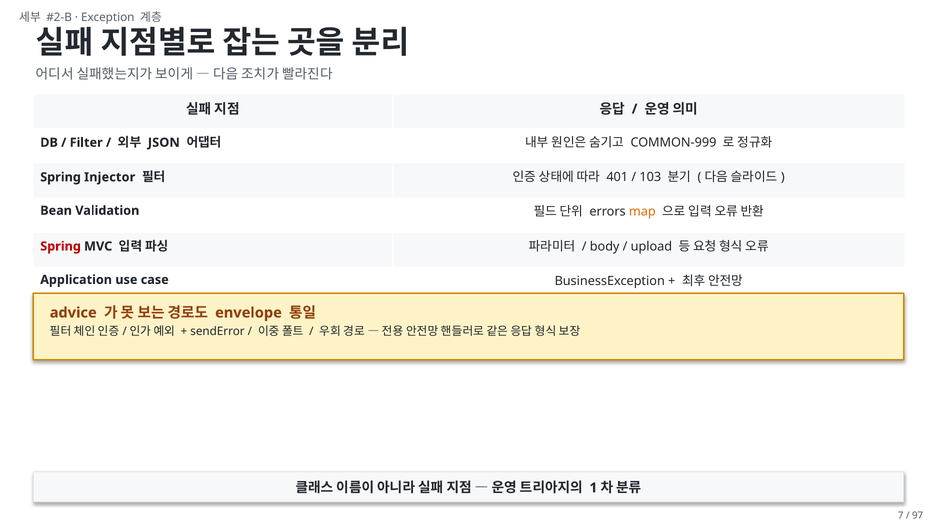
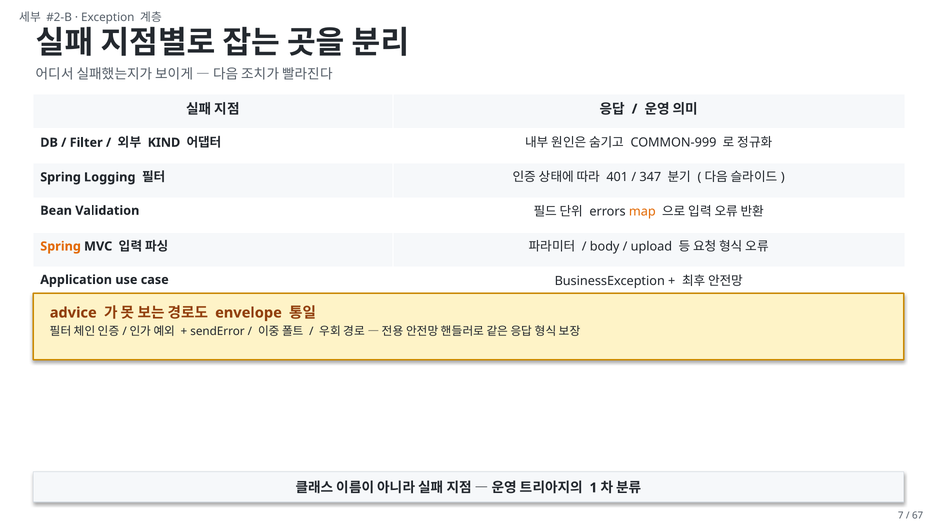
JSON: JSON -> KIND
Injector: Injector -> Logging
103: 103 -> 347
Spring at (61, 246) colour: red -> orange
97: 97 -> 67
